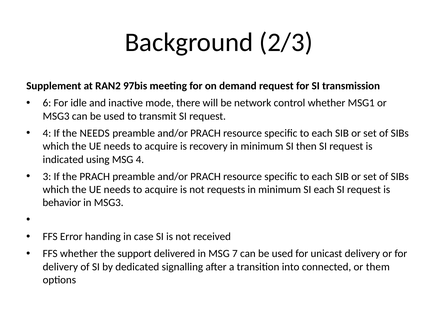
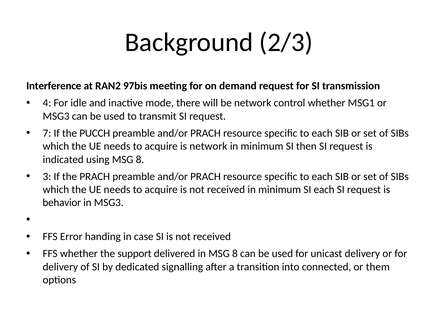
Supplement: Supplement -> Interference
6: 6 -> 4
4 at (47, 133): 4 -> 7
the NEEDS: NEEDS -> PUCCH
is recovery: recovery -> network
using MSG 4: 4 -> 8
acquire is not requests: requests -> received
in MSG 7: 7 -> 8
